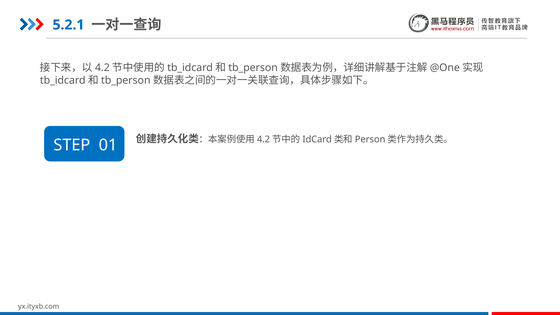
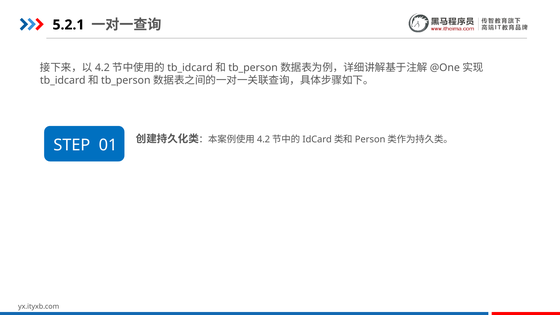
5.2.1 colour: blue -> black
